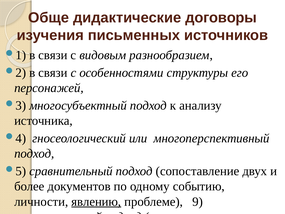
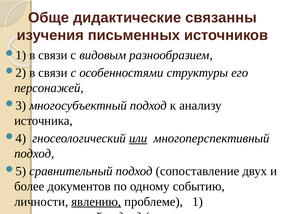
договоры: договоры -> связанны
или underline: none -> present
9: 9 -> 1
